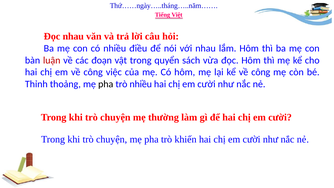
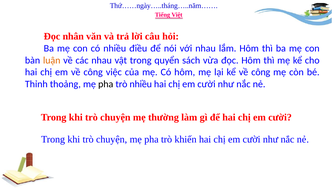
Đọc nhau: nhau -> nhân
luận colour: red -> orange
các đoạn: đoạn -> nhau
